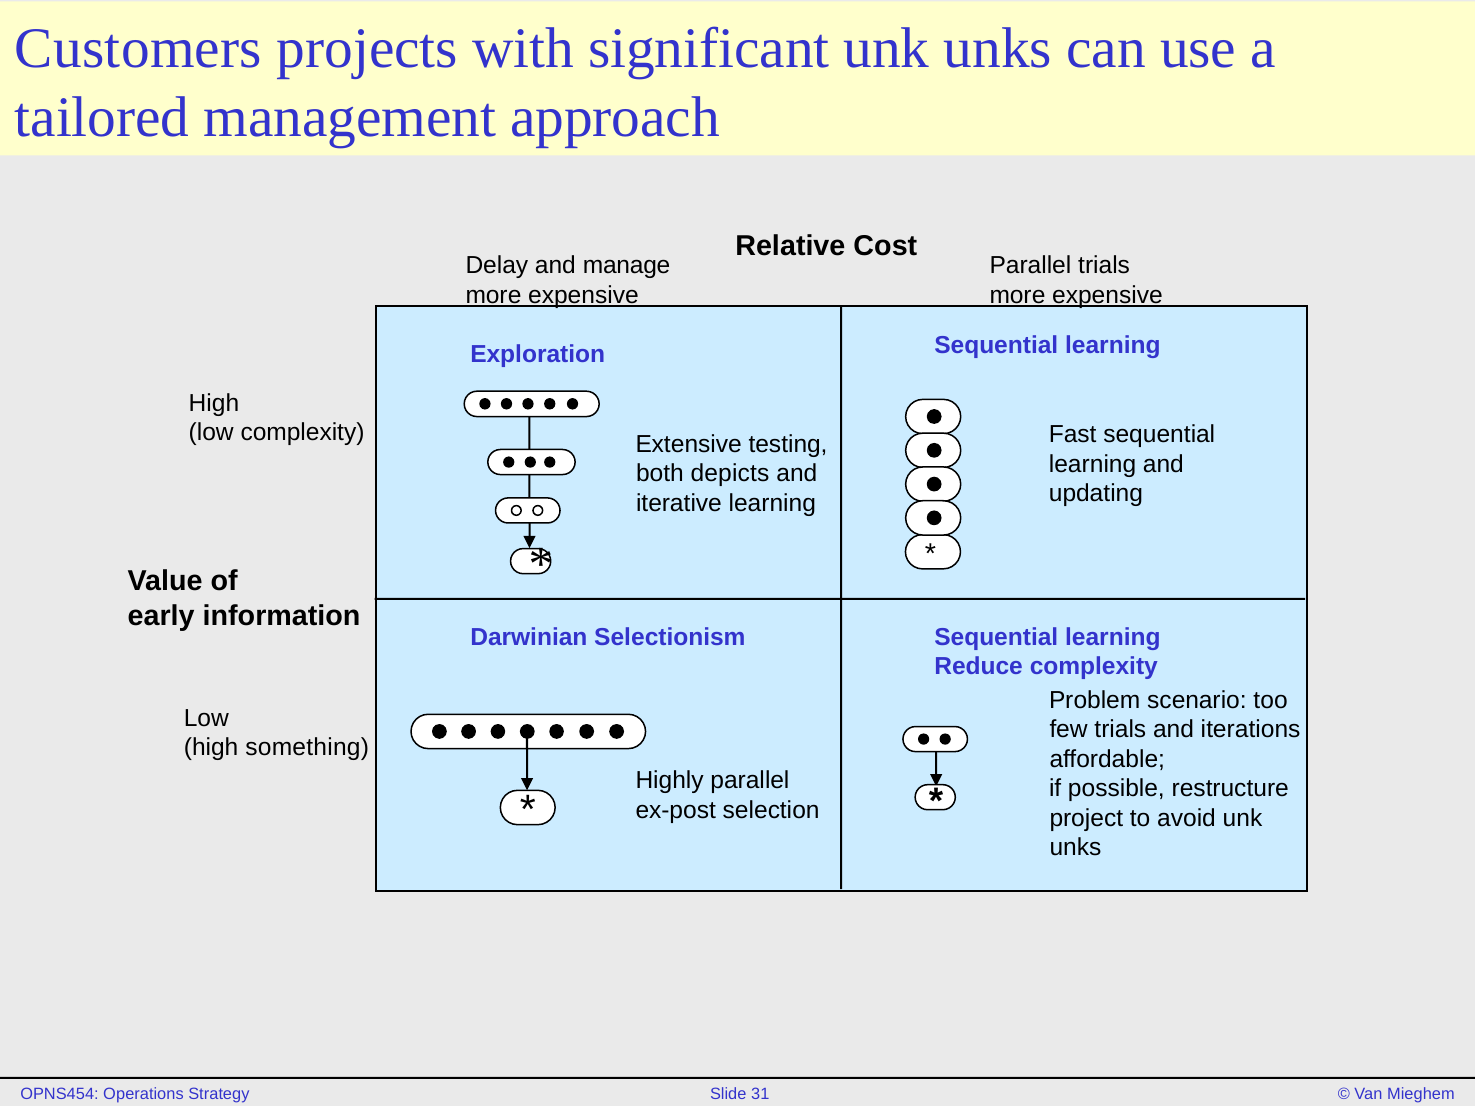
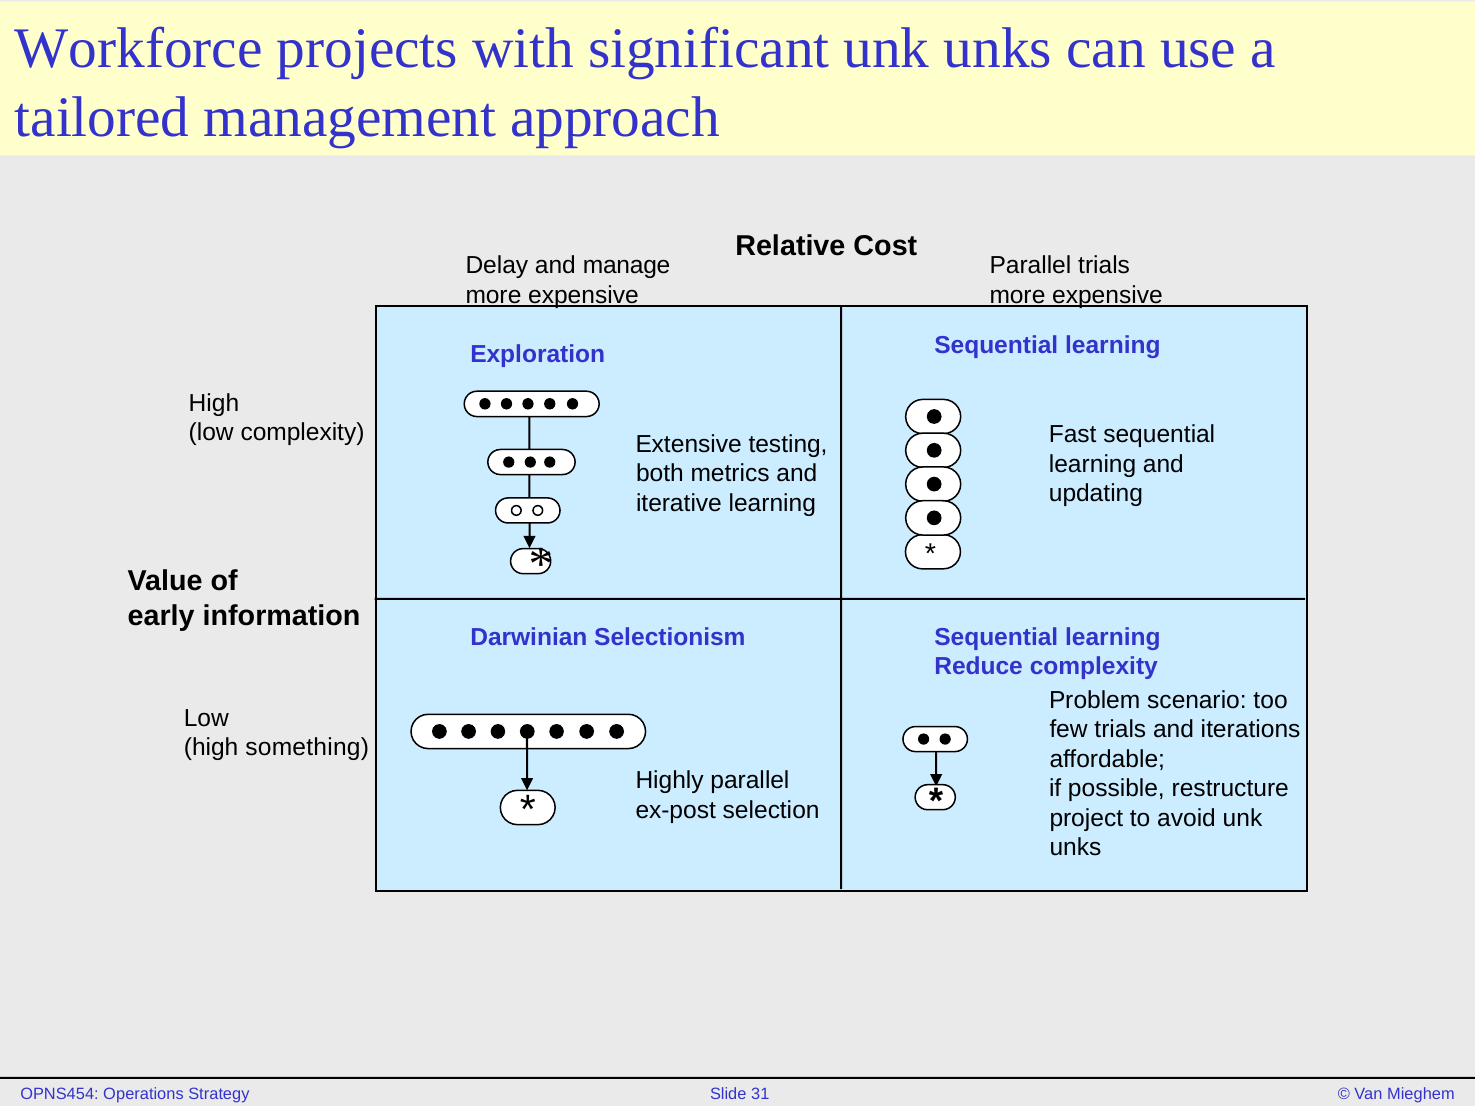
Customers: Customers -> Workforce
depicts: depicts -> metrics
